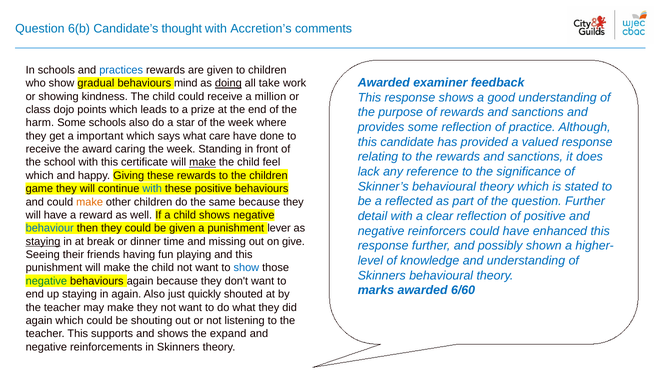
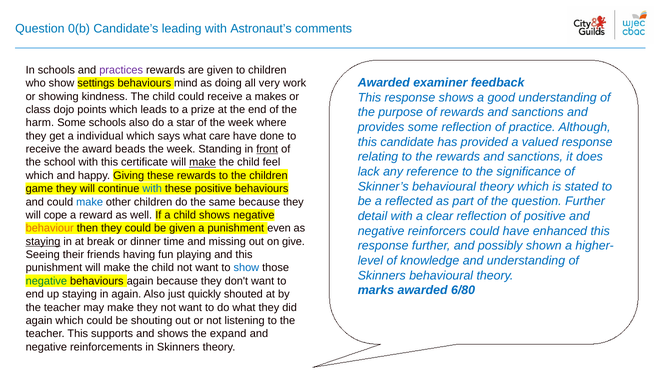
6(b: 6(b -> 0(b
thought: thought -> leading
Accretion’s: Accretion’s -> Astronaut’s
practices colour: blue -> purple
gradual: gradual -> settings
doing underline: present -> none
take: take -> very
million: million -> makes
important: important -> individual
caring: caring -> beads
front underline: none -> present
make at (90, 202) colour: orange -> blue
will have: have -> cope
behaviour colour: blue -> orange
lever: lever -> even
6/60: 6/60 -> 6/80
